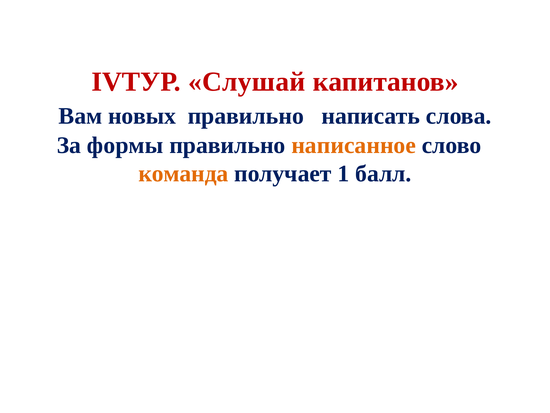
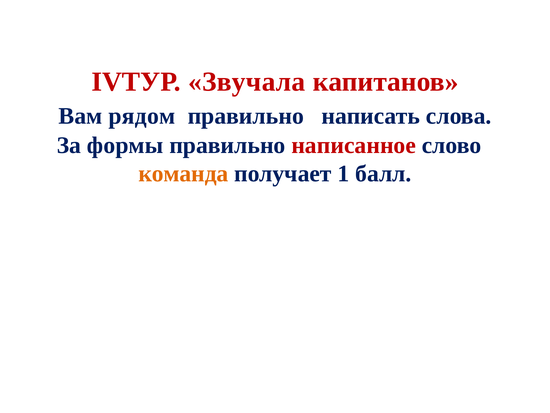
Слушай: Слушай -> Звучала
новых: новых -> рядом
написанное colour: orange -> red
